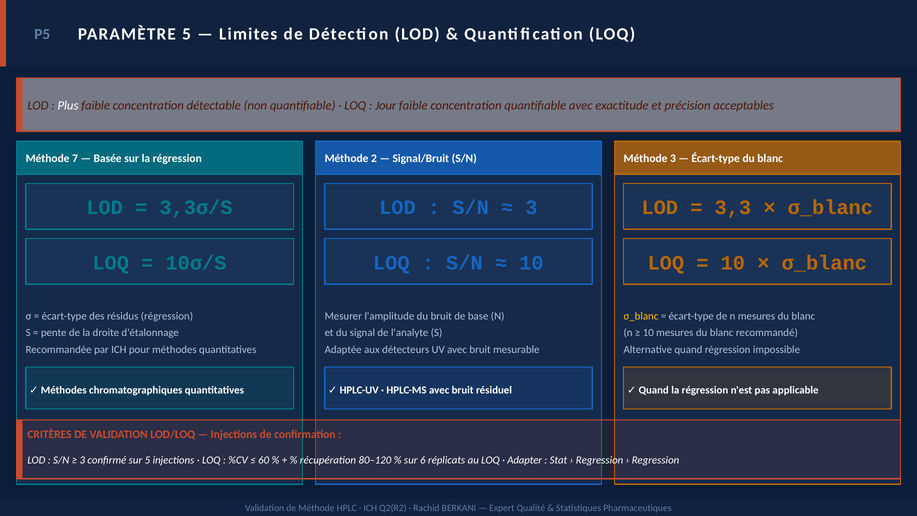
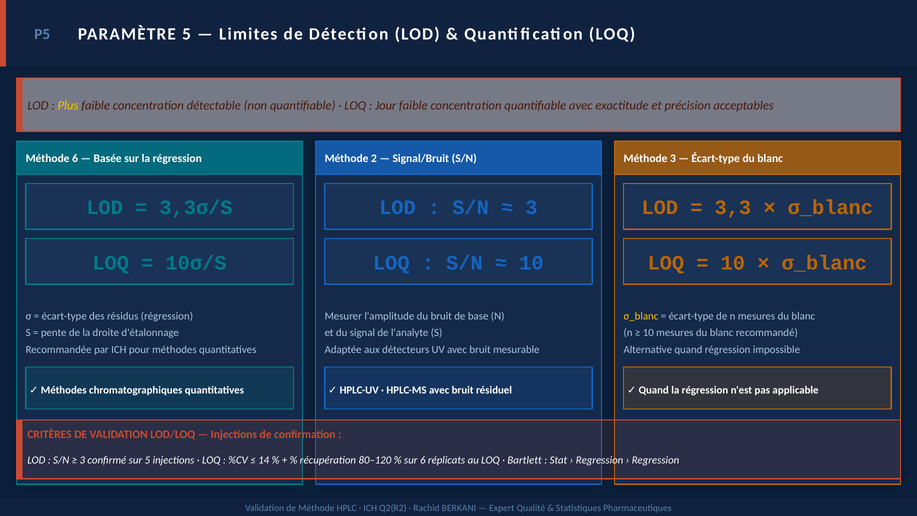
Plus colour: white -> yellow
Méthode 7: 7 -> 6
60: 60 -> 14
Adapter: Adapter -> Bartlett
